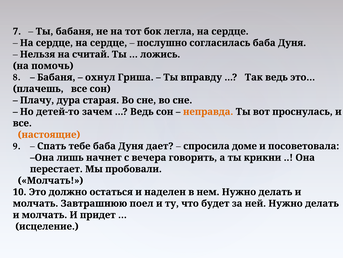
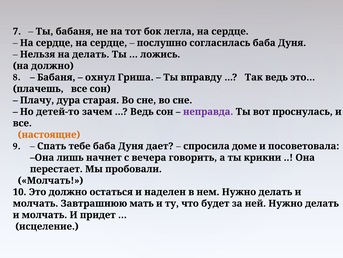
на считай: считай -> делать
на помочь: помочь -> должно
неправда colour: orange -> purple
поел: поел -> мать
